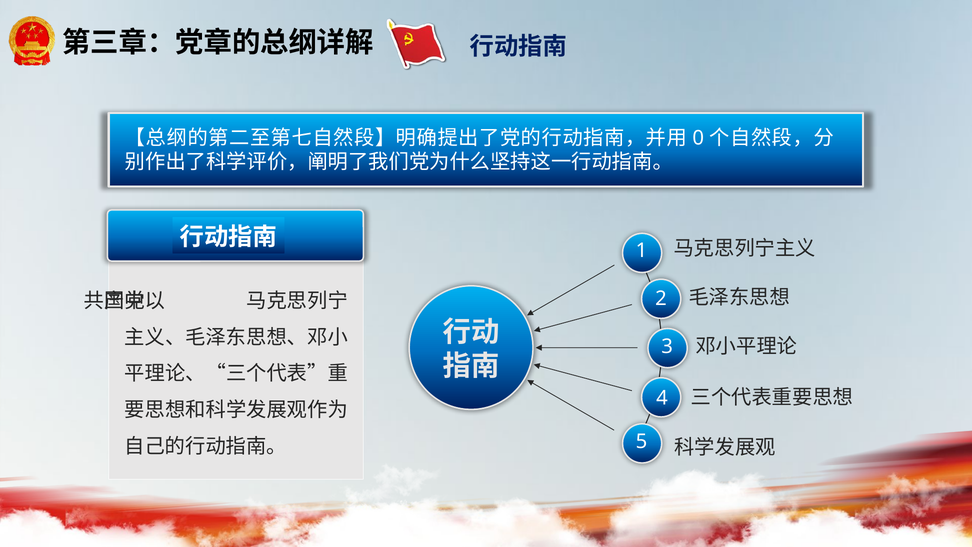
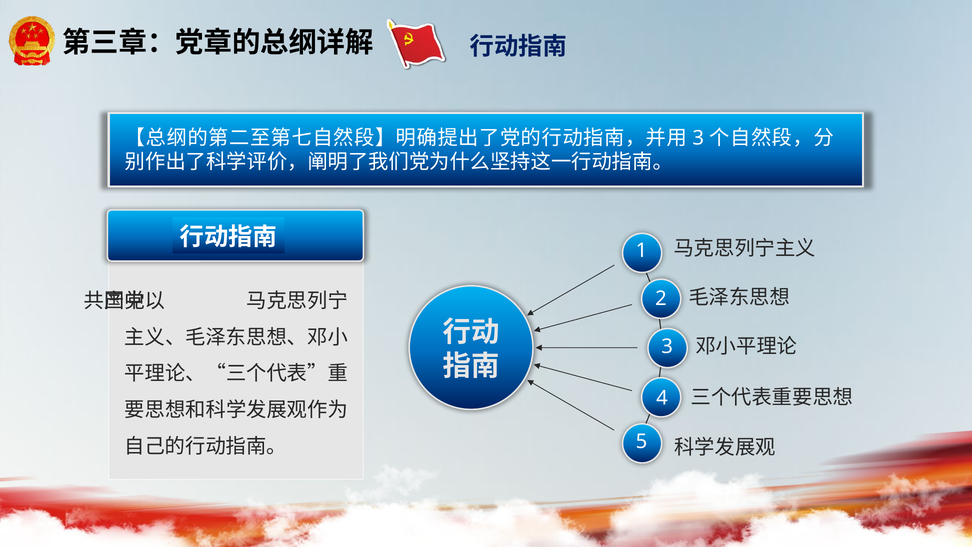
0 at (698, 138): 0 -> 3
